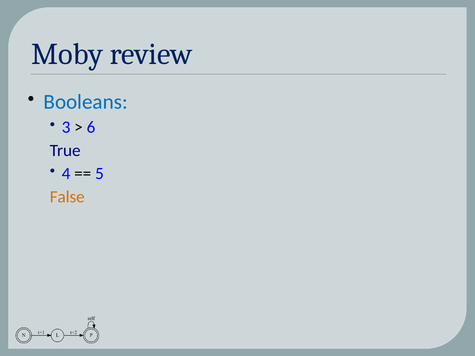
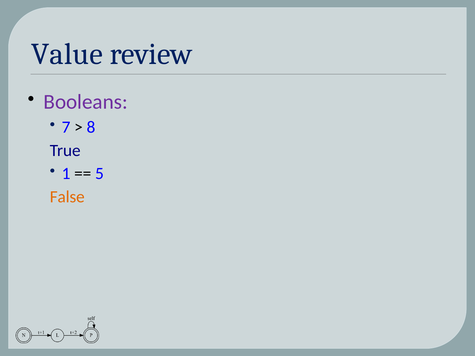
Moby: Moby -> Value
Booleans colour: blue -> purple
3: 3 -> 7
6: 6 -> 8
4: 4 -> 1
